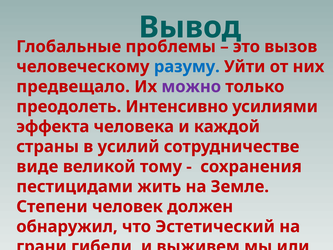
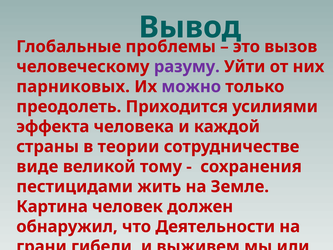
разуму colour: blue -> purple
предвещало: предвещало -> парниковых
Интенсивно: Интенсивно -> Приходится
усилий: усилий -> теории
Степени: Степени -> Картина
Эстетический: Эстетический -> Деятельности
